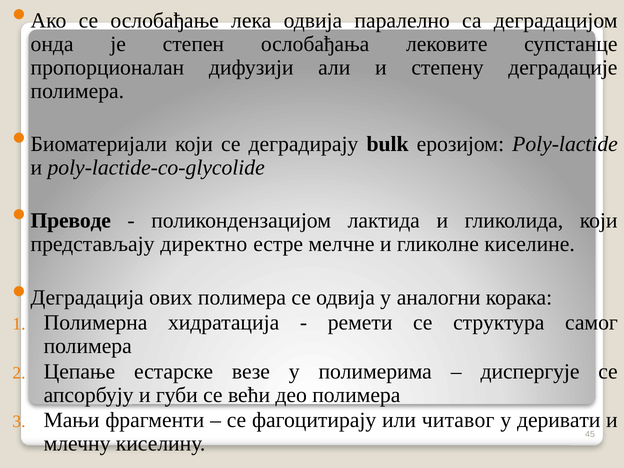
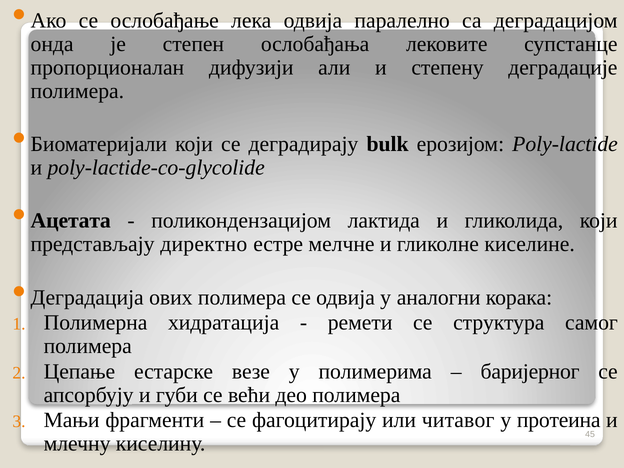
Преводе: Преводе -> Ацетата
диспергује: диспергује -> баријерног
деривати: деривати -> протеина
